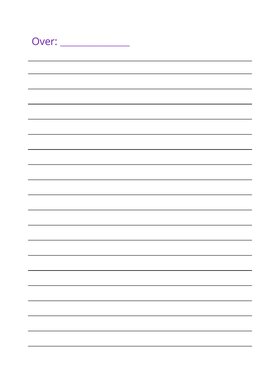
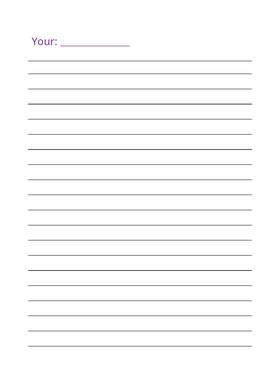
Over: Over -> Your
